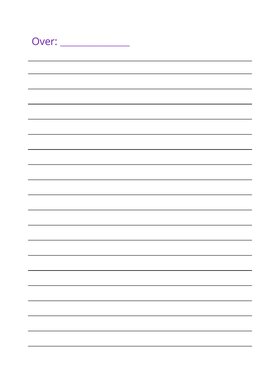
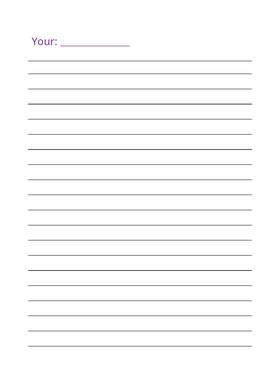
Over: Over -> Your
